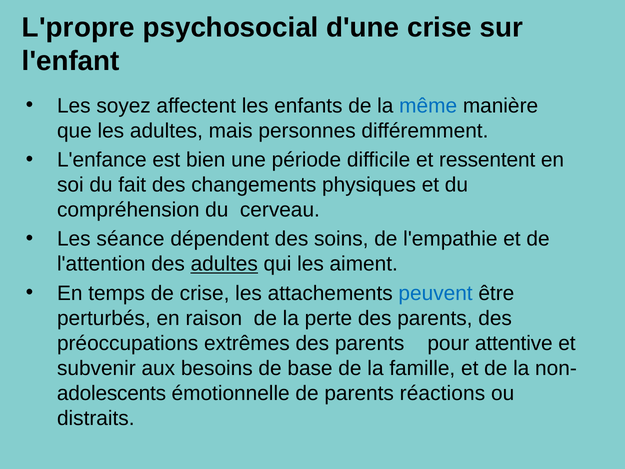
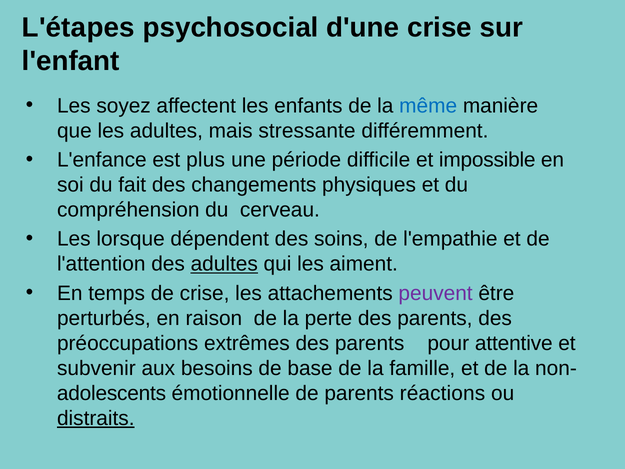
L'propre: L'propre -> L'étapes
personnes: personnes -> stressante
bien: bien -> plus
ressentent: ressentent -> impossible
séance: séance -> lorsque
peuvent colour: blue -> purple
distraits underline: none -> present
